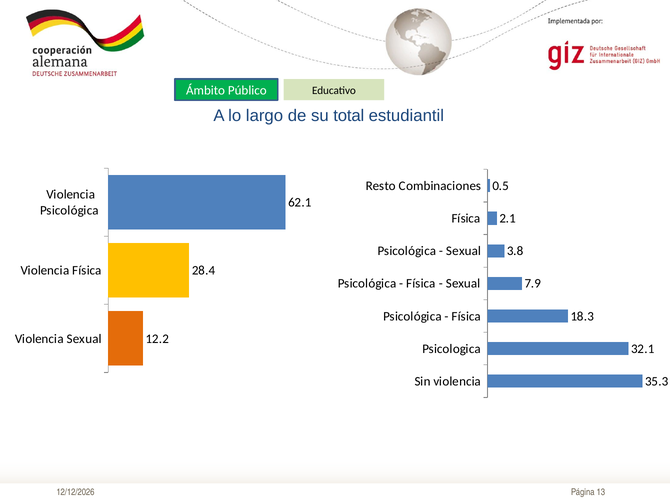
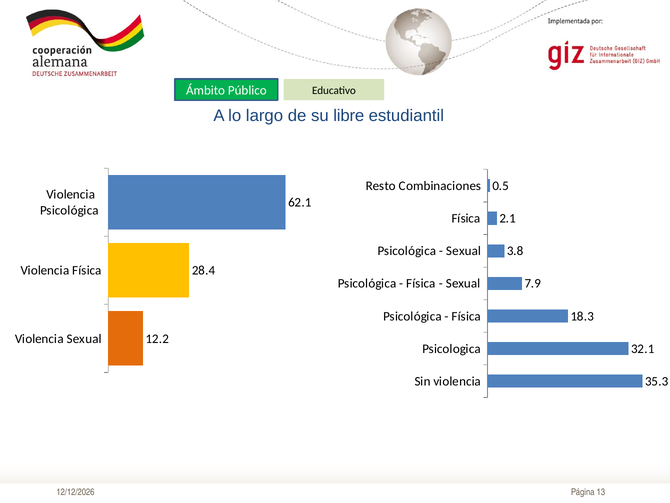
total: total -> libre
